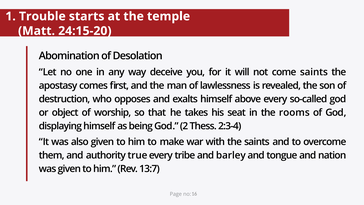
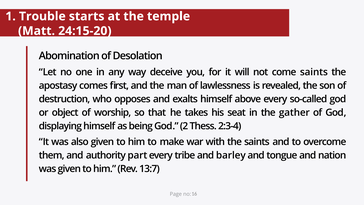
rooms: rooms -> gather
true: true -> part
